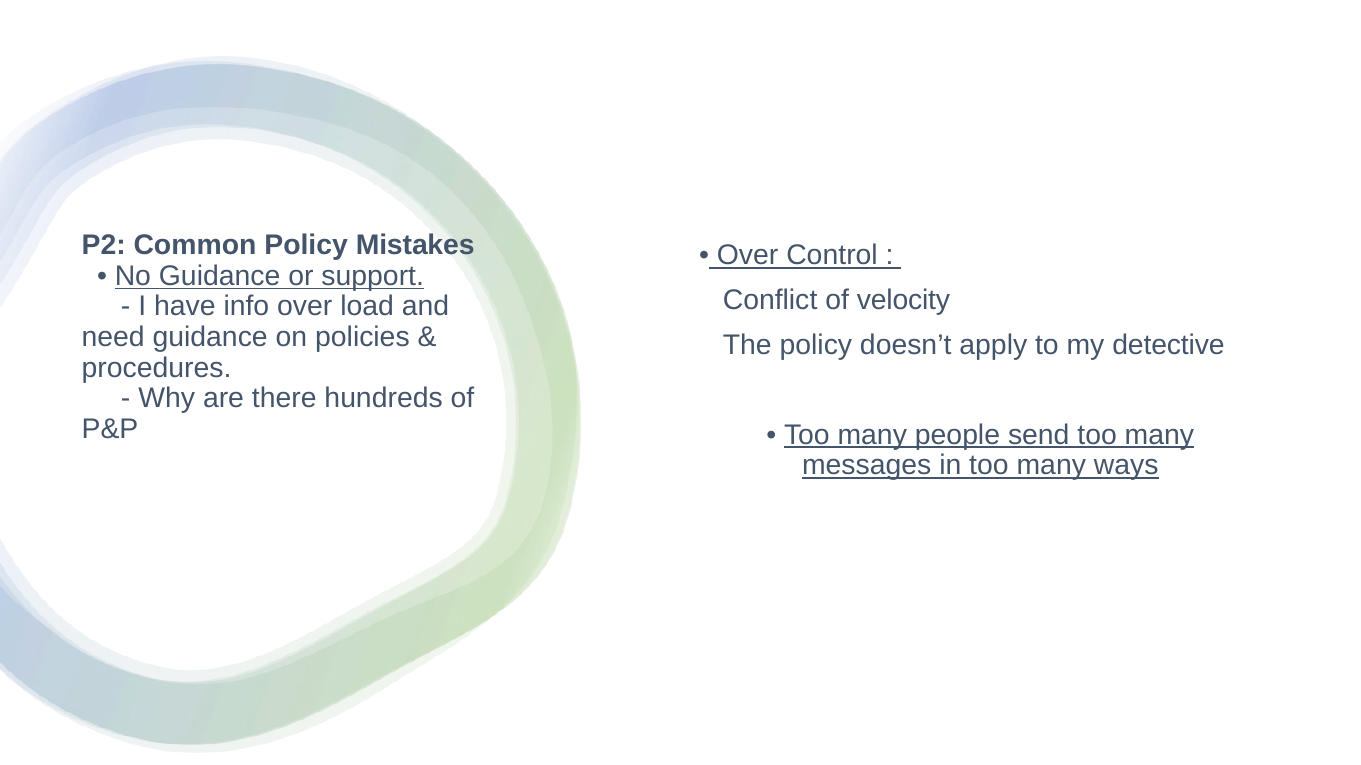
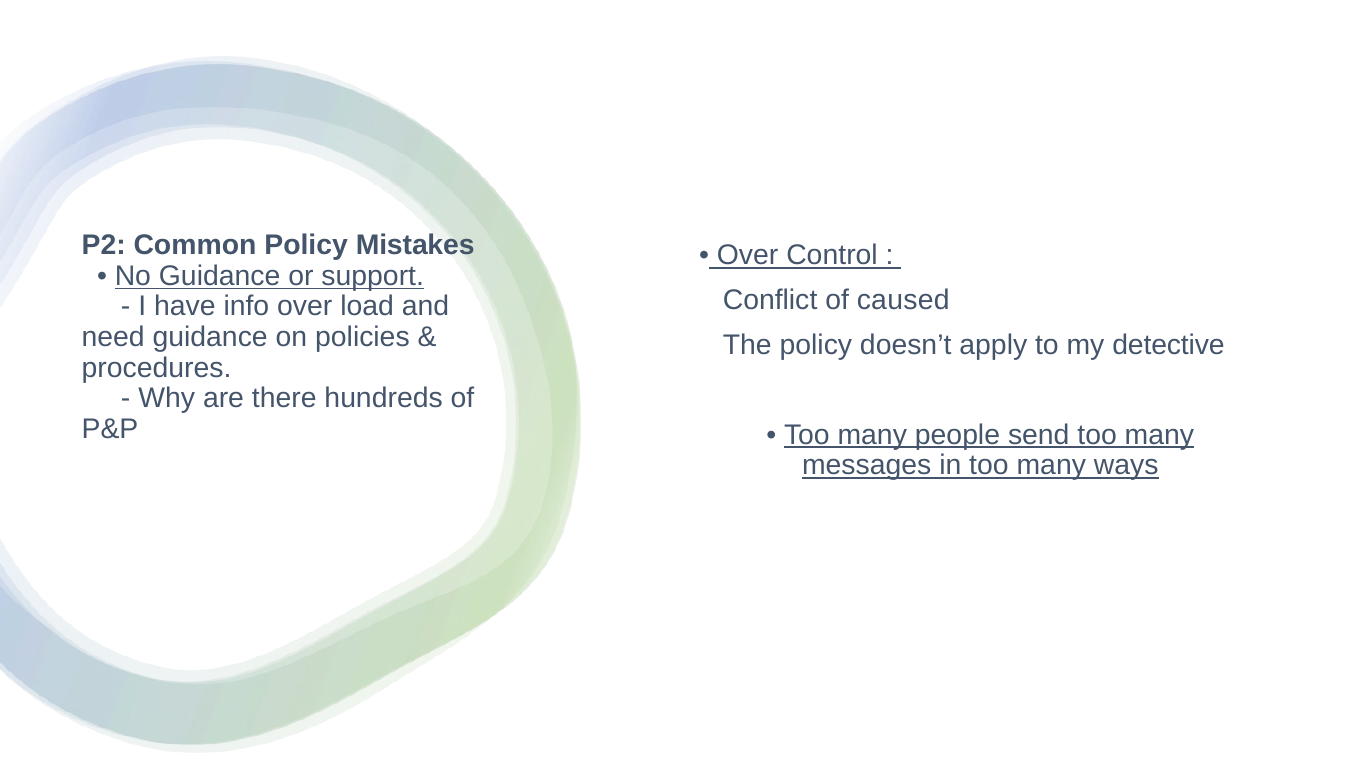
velocity: velocity -> caused
